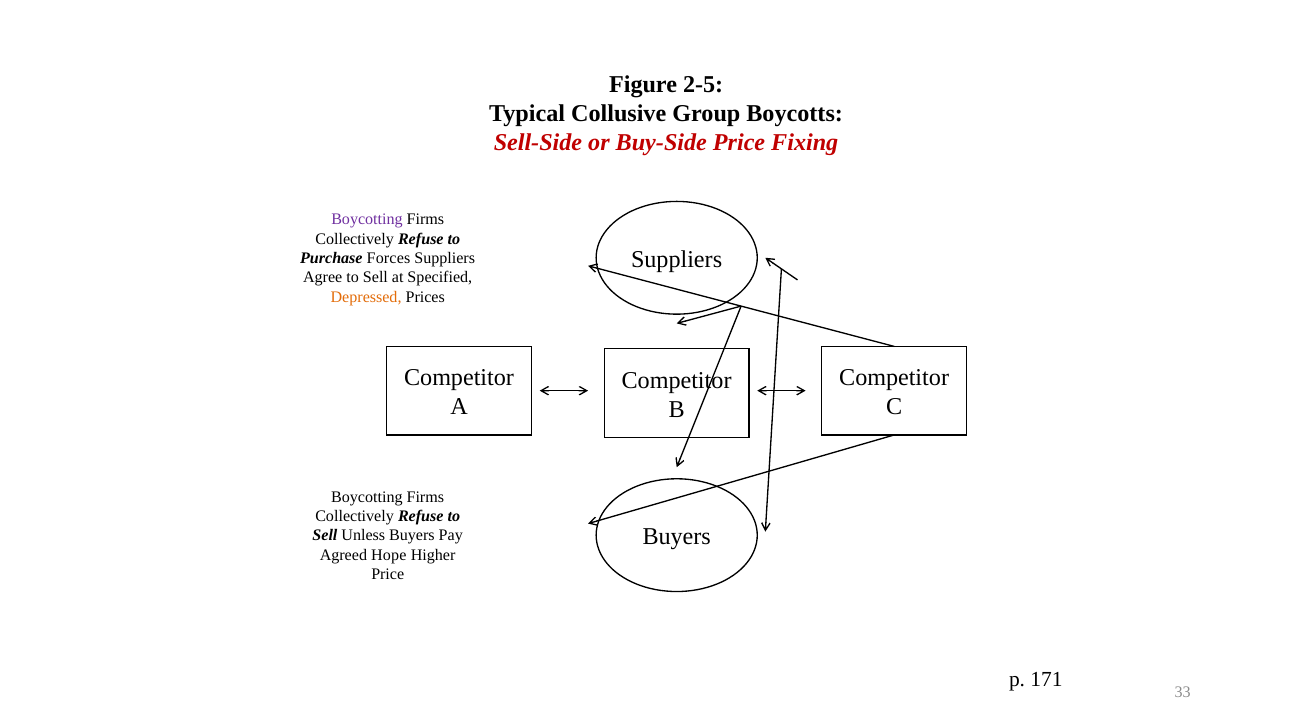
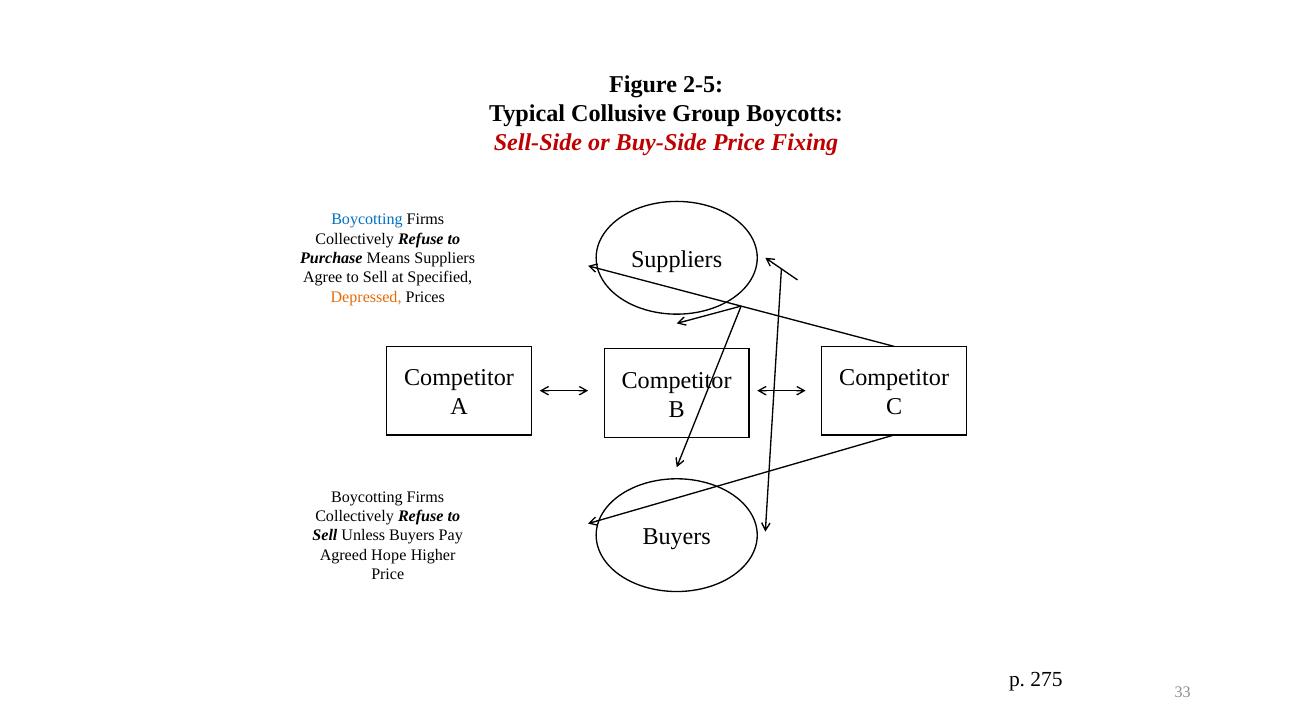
Boycotting at (367, 220) colour: purple -> blue
Forces: Forces -> Means
171: 171 -> 275
